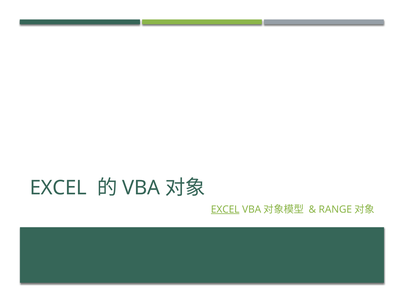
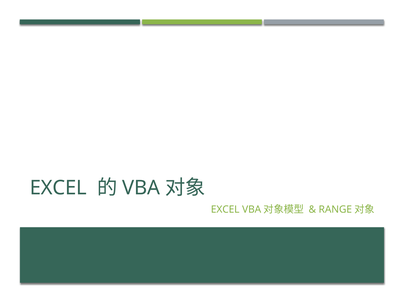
EXCEL at (225, 209) underline: present -> none
